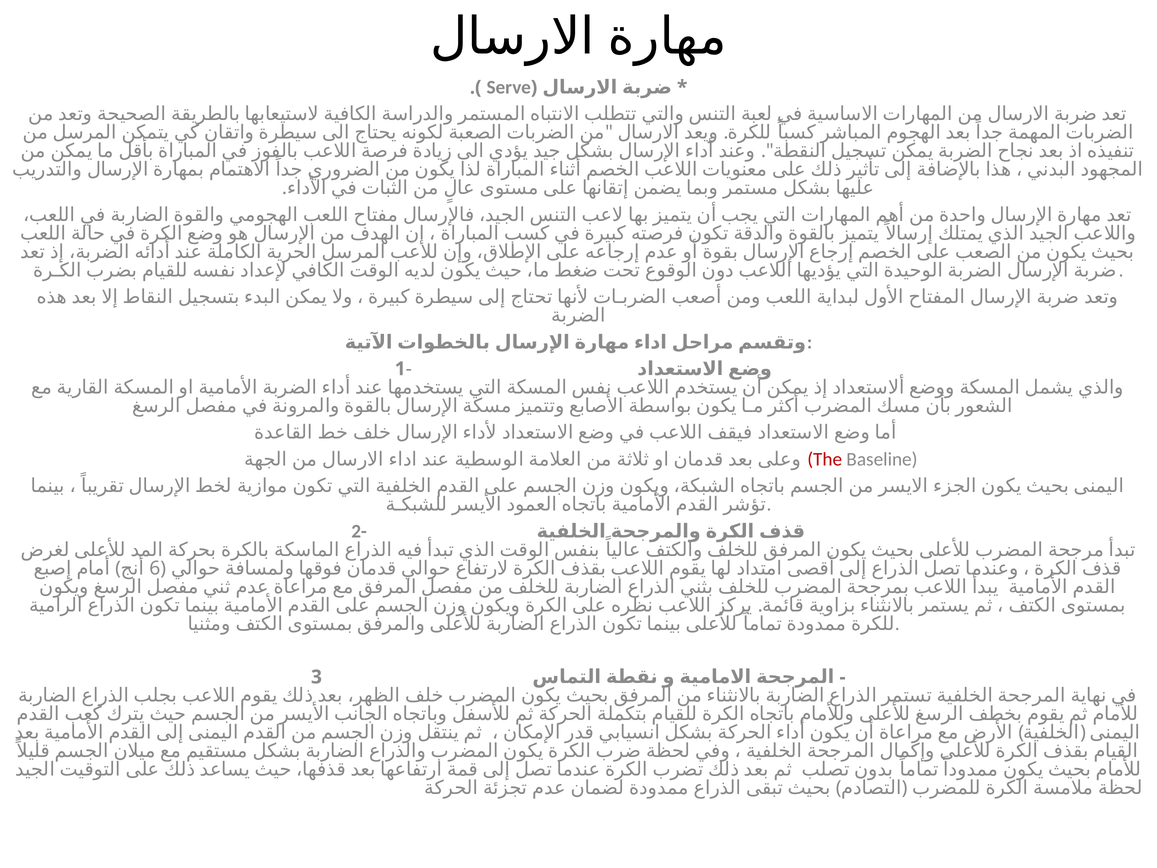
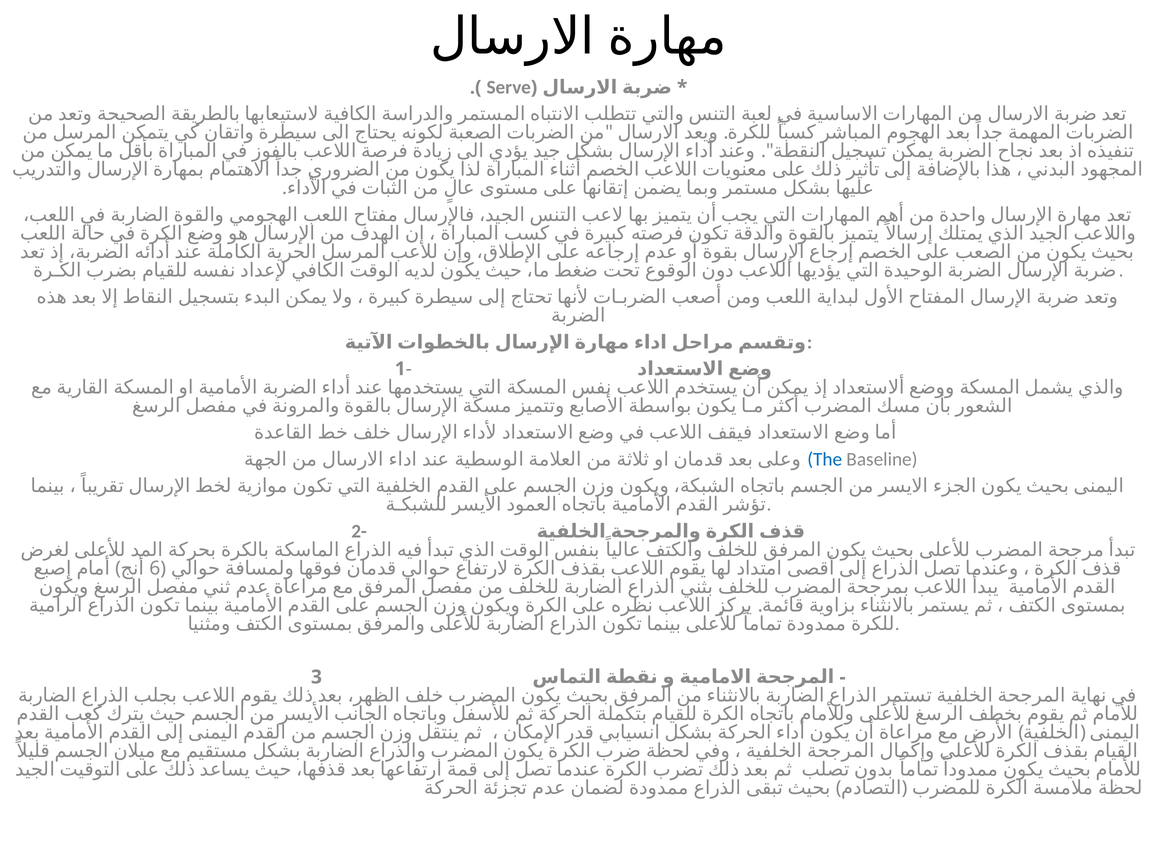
The colour: red -> blue
